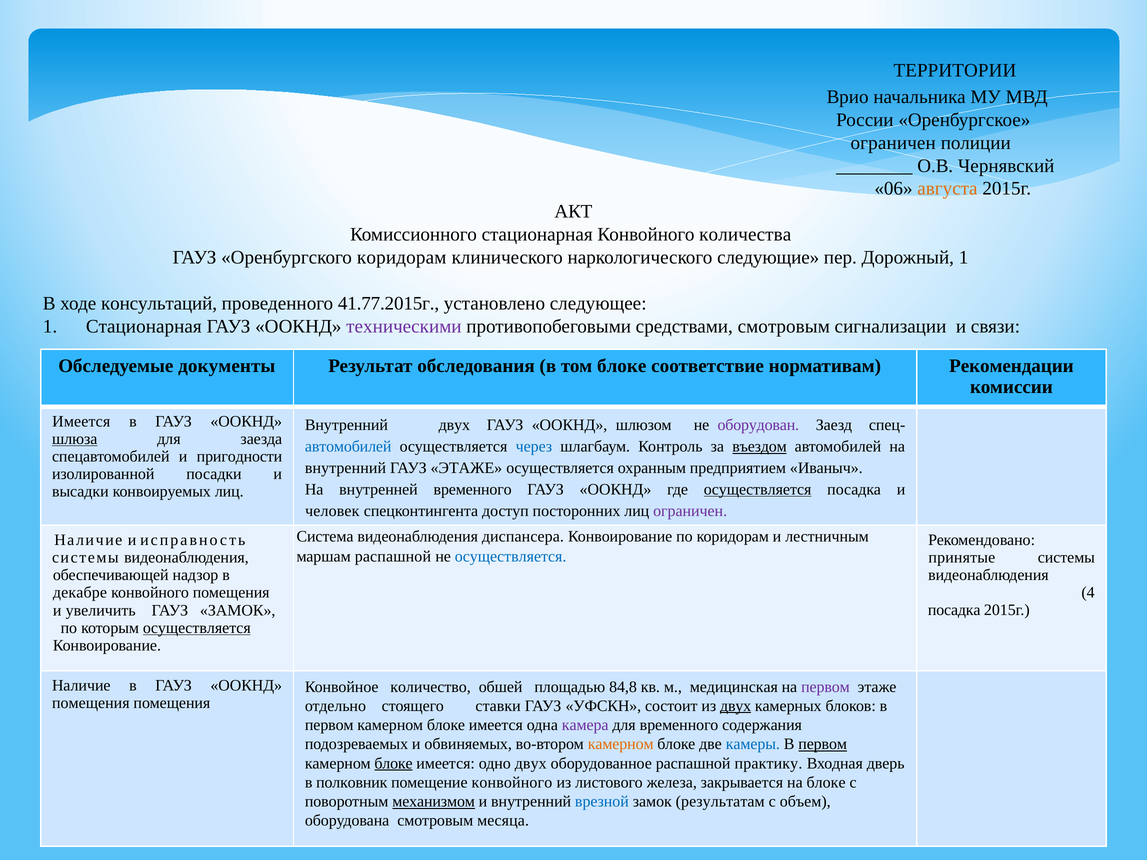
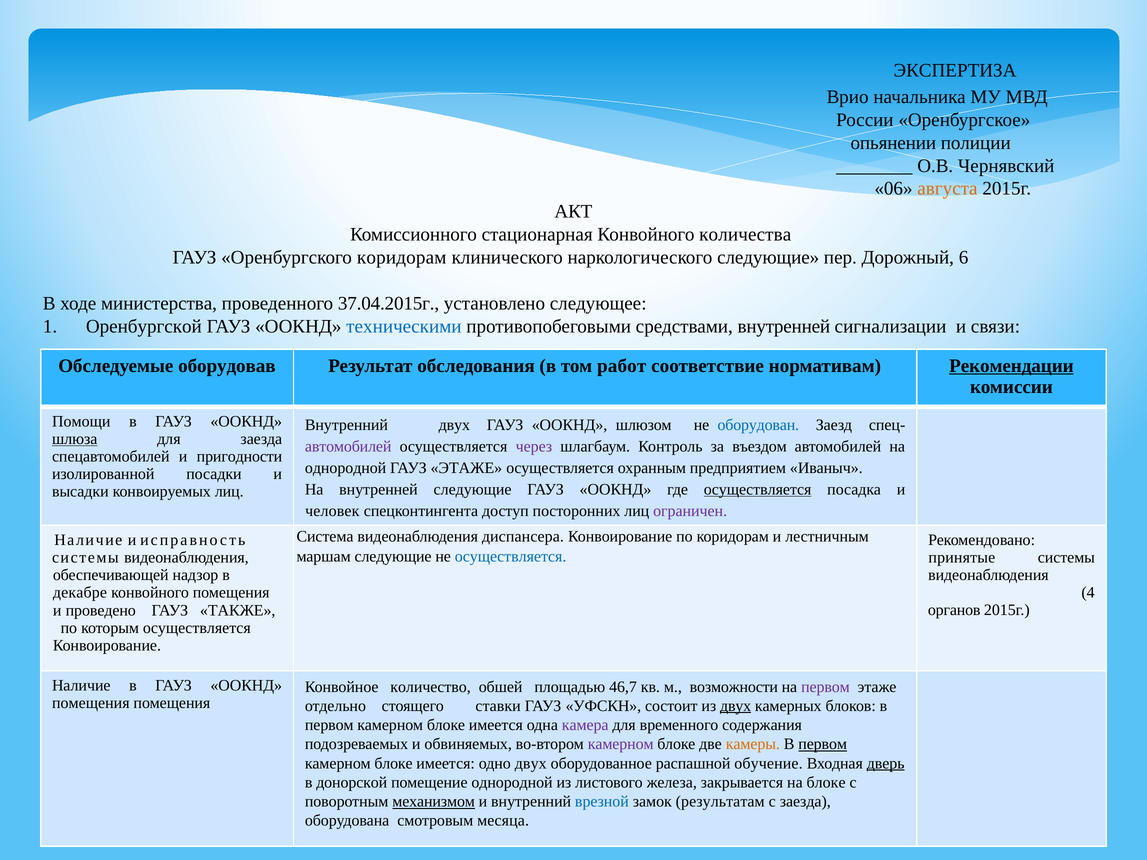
ТЕРРИТОРИИ: ТЕРРИТОРИИ -> ЭКСПЕРТИЗА
ограничен at (893, 143): ограничен -> опьянении
Дорожный 1: 1 -> 6
консультаций: консультаций -> министерства
41.77.2015г: 41.77.2015г -> 37.04.2015г
Стационарная at (144, 326): Стационарная -> Оренбургской
техническими colour: purple -> blue
средствами смотровым: смотровым -> внутренней
документы: документы -> оборудовав
том блоке: блоке -> работ
Рекомендации underline: none -> present
Имеется at (81, 421): Имеется -> Помощи
оборудован colour: purple -> blue
автомобилей at (348, 447) colour: blue -> purple
через colour: blue -> purple
въездом underline: present -> none
внутренний at (346, 468): внутренний -> однородной
внутренней временного: временного -> следующие
маршам распашной: распашной -> следующие
посадка at (954, 610): посадка -> органов
увеличить: увеличить -> проведено
ГАУЗ ЗАМОК: ЗАМОК -> ТАКЖЕ
осуществляется at (197, 628) underline: present -> none
84,8: 84,8 -> 46,7
медицинская: медицинская -> возможности
камерном at (621, 744) colour: orange -> purple
камеры colour: blue -> orange
блоке at (394, 764) underline: present -> none
практику: практику -> обучение
дверь underline: none -> present
полковник: полковник -> донорской
помещение конвойного: конвойного -> однородной
с объем: объем -> заезда
